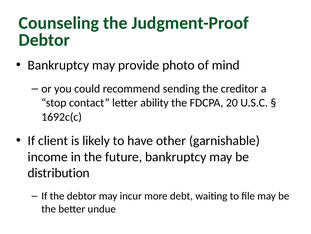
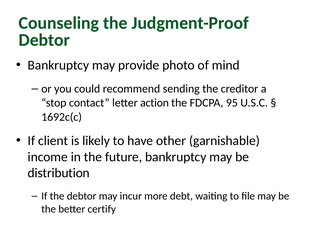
ability: ability -> action
20: 20 -> 95
undue: undue -> certify
